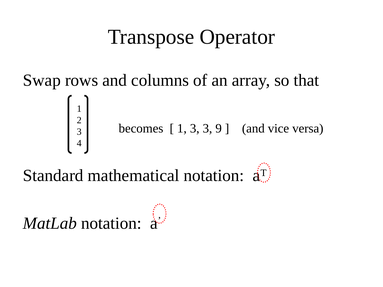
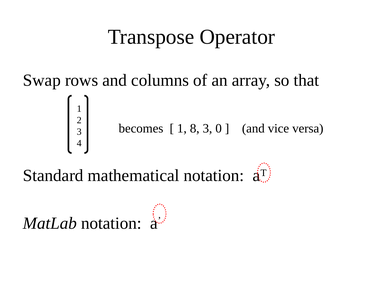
1 3: 3 -> 8
9: 9 -> 0
